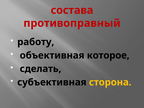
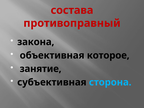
работу: работу -> закона
сделать: сделать -> занятие
сторона colour: yellow -> light blue
